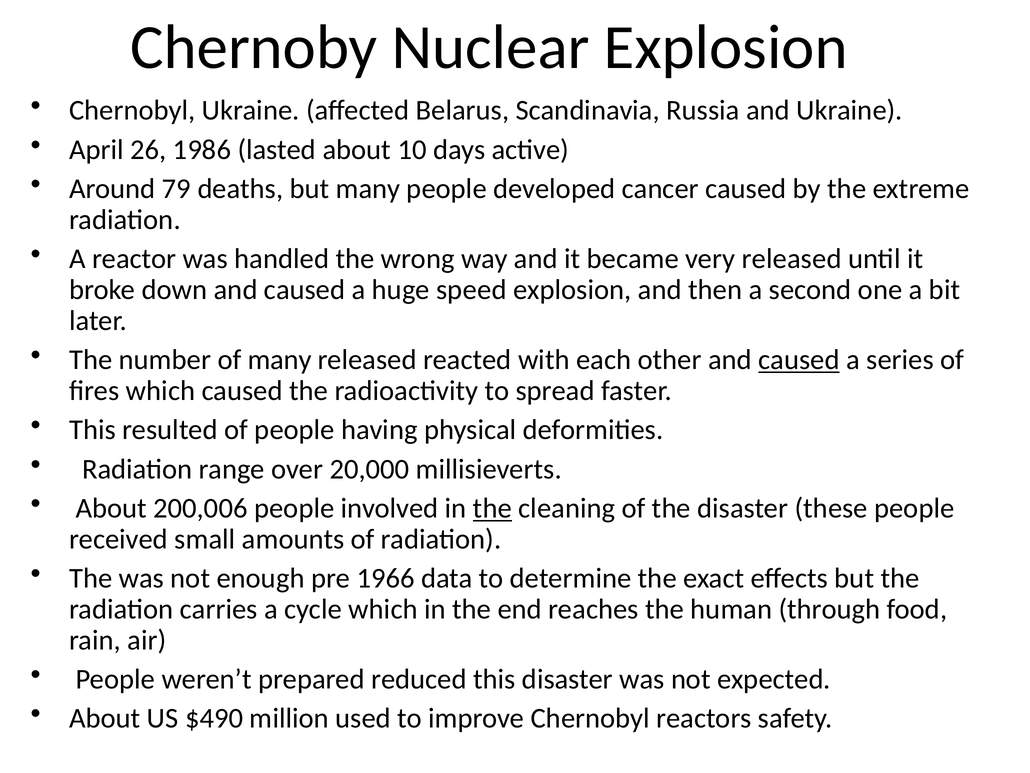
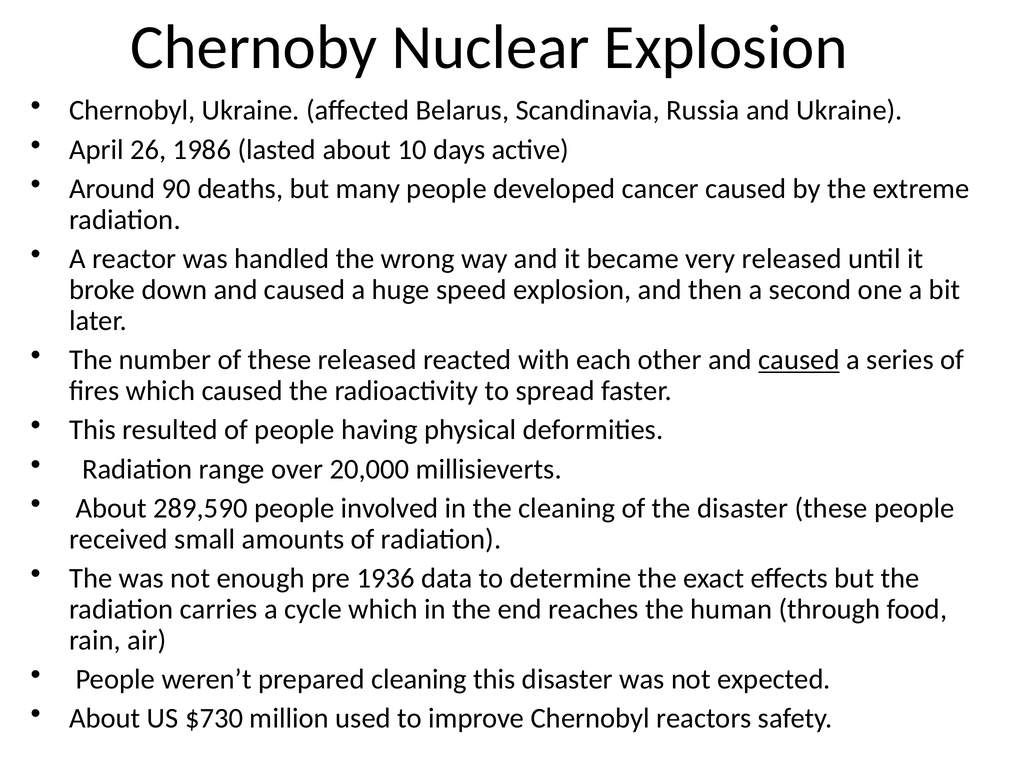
79: 79 -> 90
of many: many -> these
200,006: 200,006 -> 289,590
the at (492, 508) underline: present -> none
1966: 1966 -> 1936
prepared reduced: reduced -> cleaning
$490: $490 -> $730
